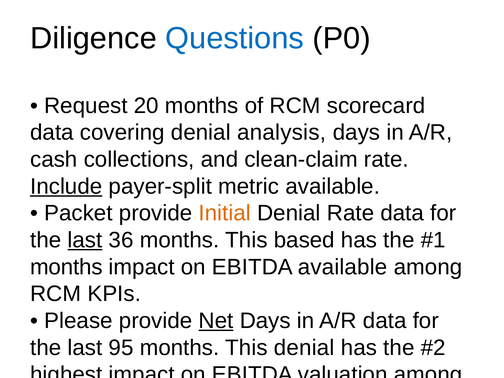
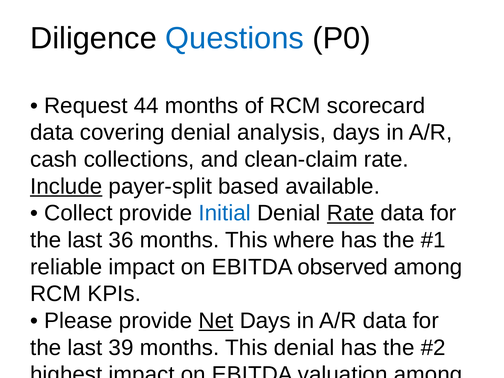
20: 20 -> 44
payer-split metric: metric -> based
Packet at (78, 213): Packet -> Collect
Initial colour: orange -> blue
Rate at (350, 213) underline: none -> present
last at (85, 240) underline: present -> none
based: based -> where
months at (66, 267): months -> reliable
EBITDA available: available -> observed
95: 95 -> 39
